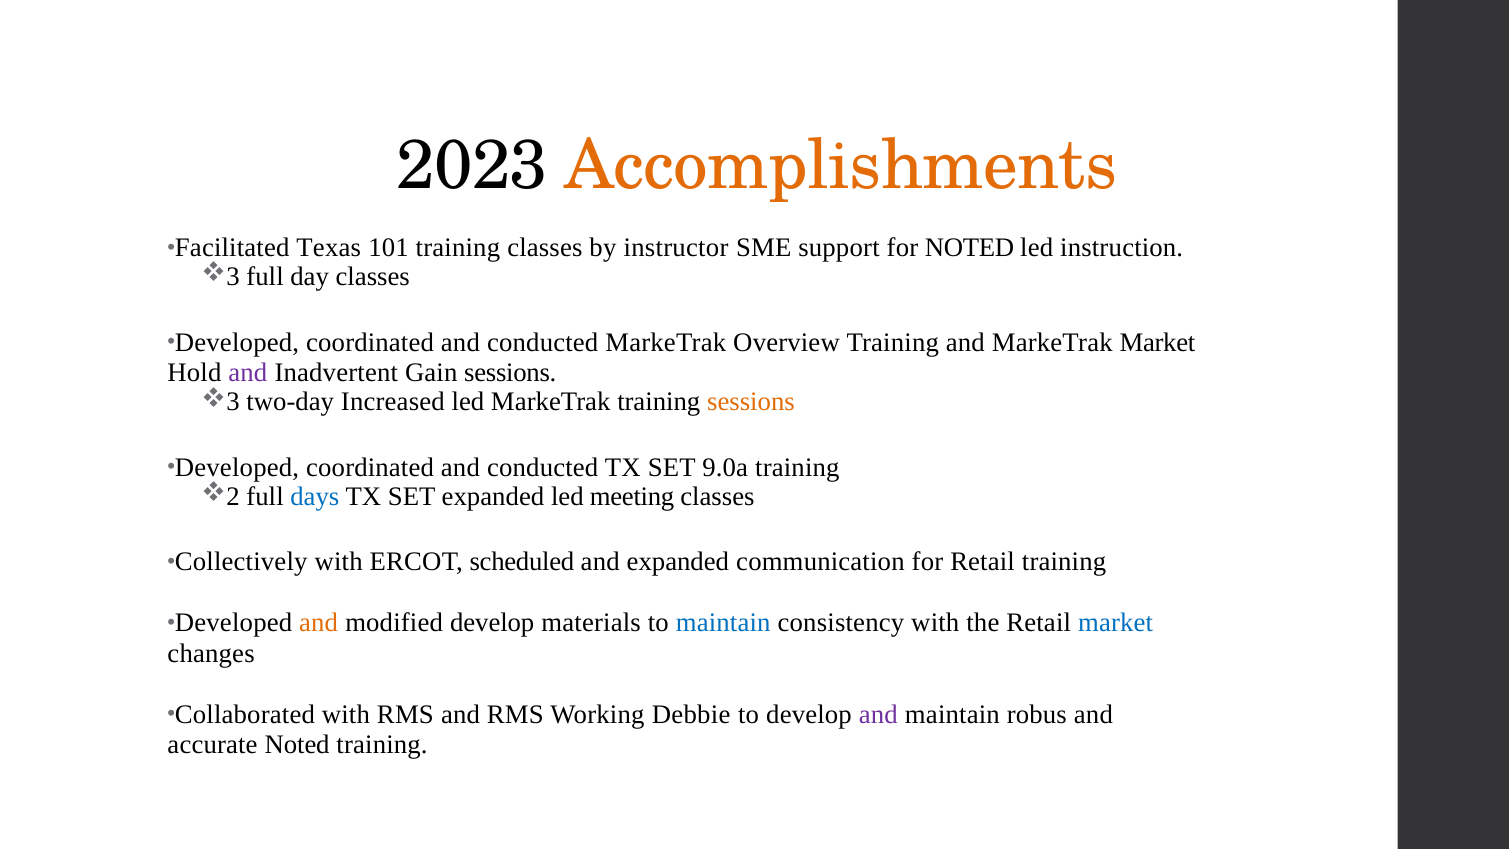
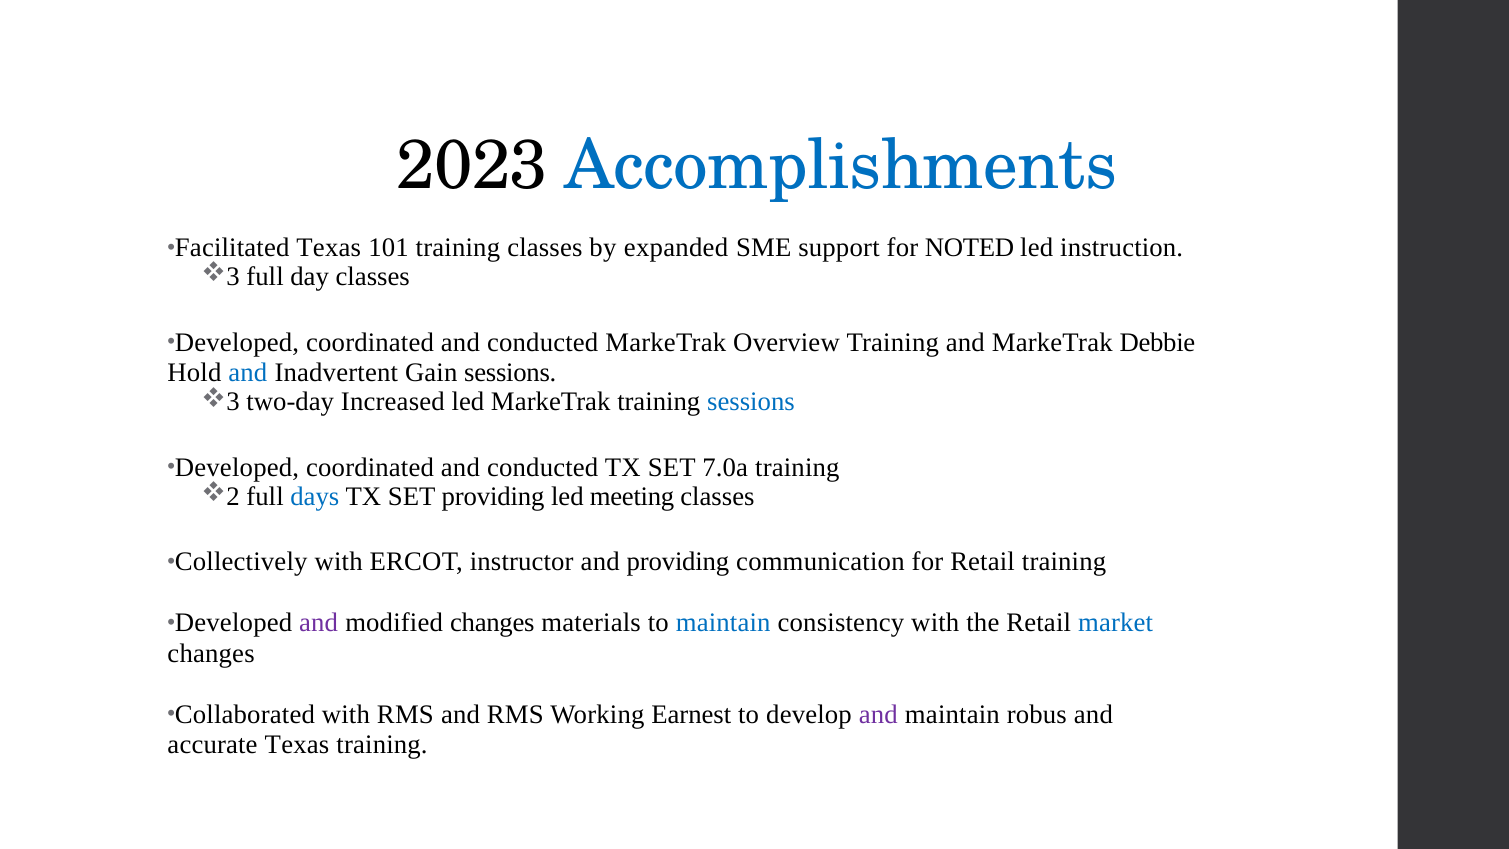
Accomplishments colour: orange -> blue
instructor: instructor -> expanded
MarkeTrak Market: Market -> Debbie
and at (248, 373) colour: purple -> blue
sessions at (751, 402) colour: orange -> blue
9.0a: 9.0a -> 7.0a
SET expanded: expanded -> providing
scheduled: scheduled -> instructor
and expanded: expanded -> providing
and at (319, 623) colour: orange -> purple
modified develop: develop -> changes
Debbie: Debbie -> Earnest
accurate Noted: Noted -> Texas
